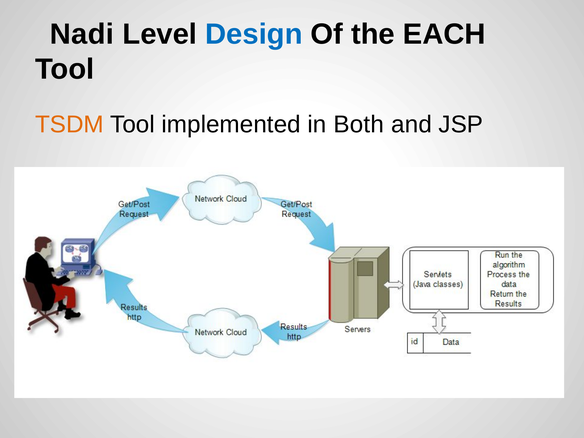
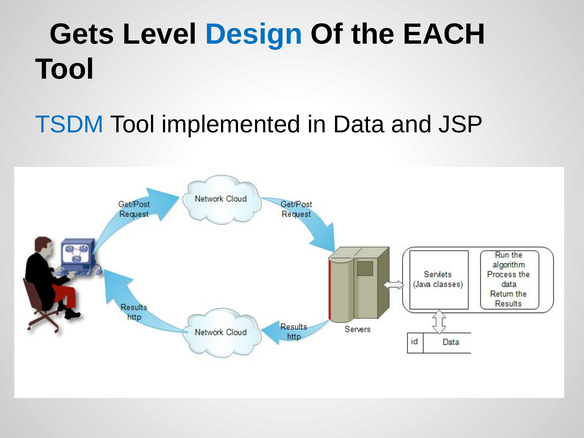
Nadi: Nadi -> Gets
TSDM colour: orange -> blue
Both: Both -> Data
